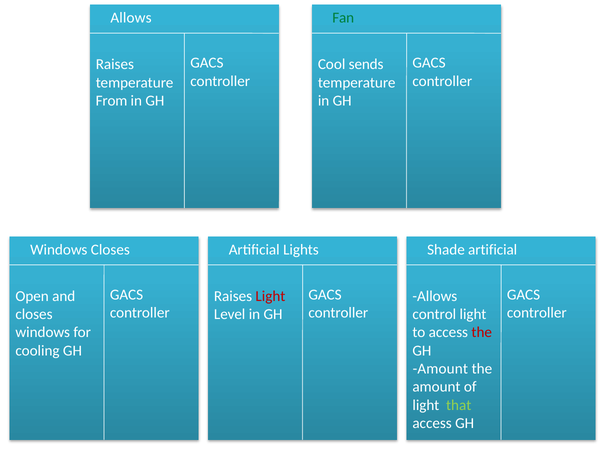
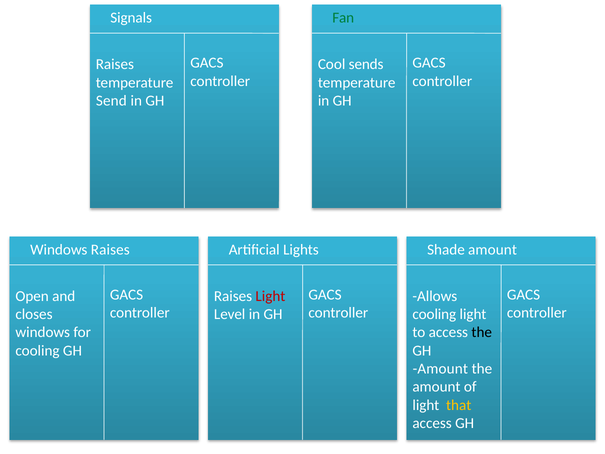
Allows at (131, 18): Allows -> Signals
From: From -> Send
Windows Closes: Closes -> Raises
Shade artificial: artificial -> amount
control at (434, 314): control -> cooling
the at (482, 332) colour: red -> black
that colour: light green -> yellow
